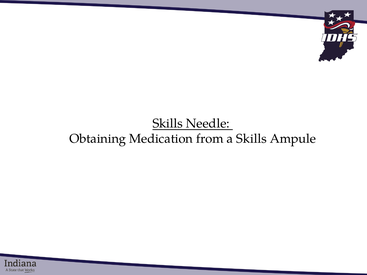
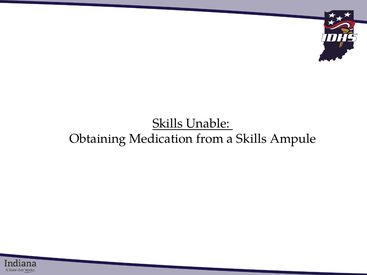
Needle: Needle -> Unable
